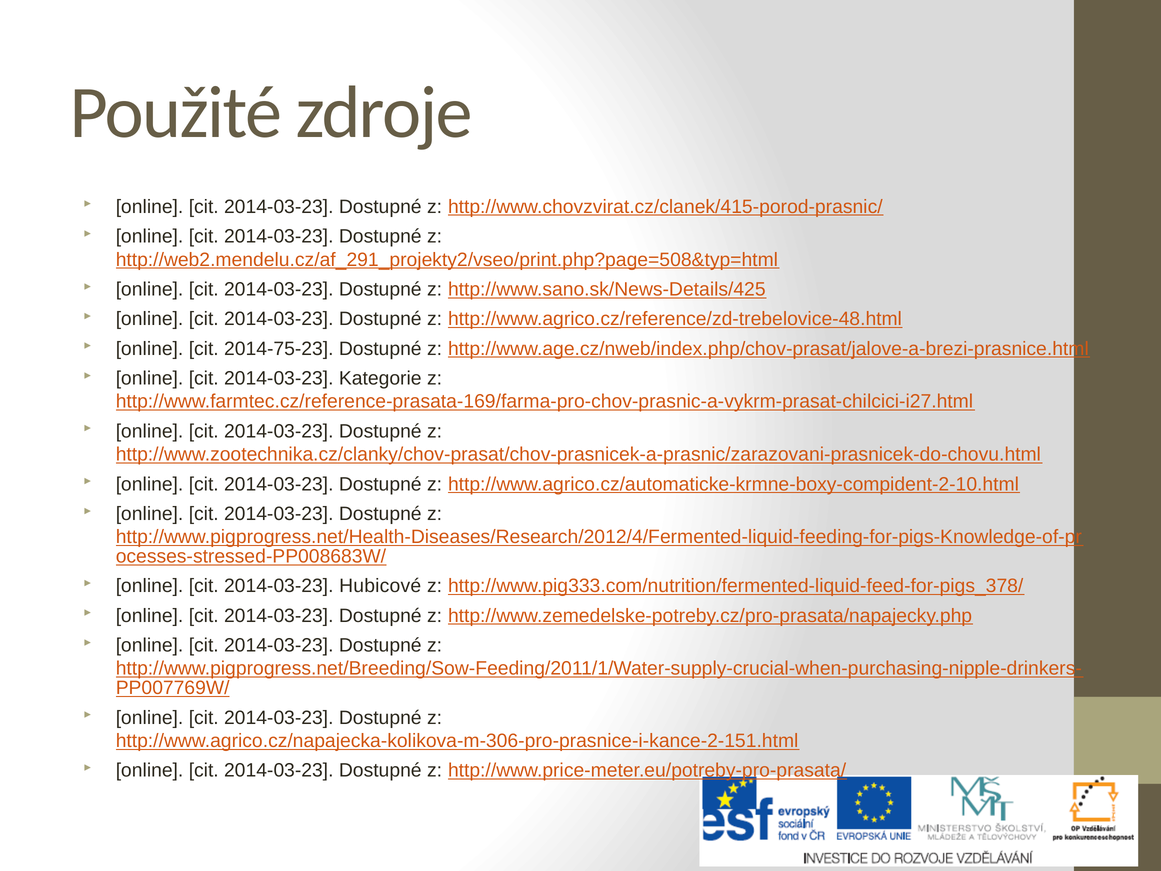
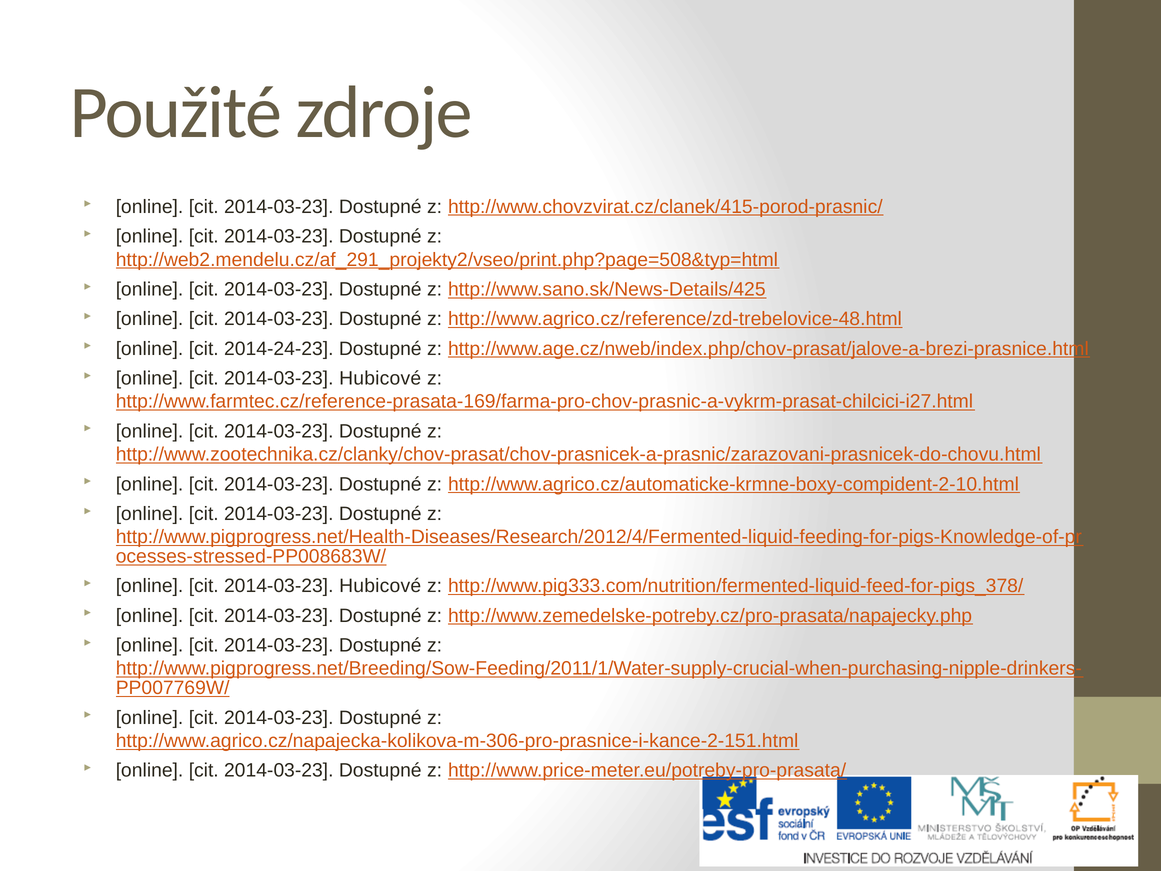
2014-75-23: 2014-75-23 -> 2014-24-23
Kategorie at (380, 378): Kategorie -> Hubicové
